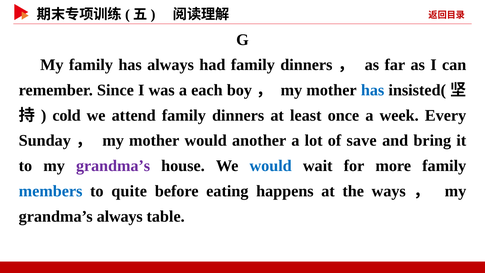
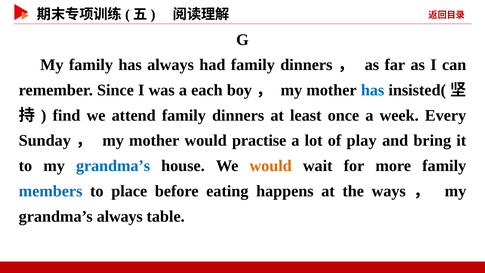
cold: cold -> find
another: another -> practise
save: save -> play
grandma’s at (113, 166) colour: purple -> blue
would at (271, 166) colour: blue -> orange
quite: quite -> place
